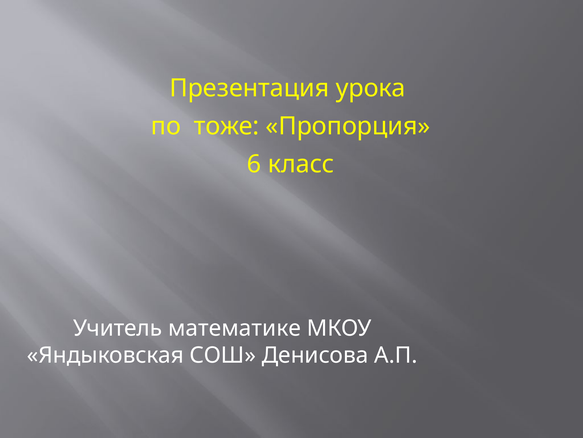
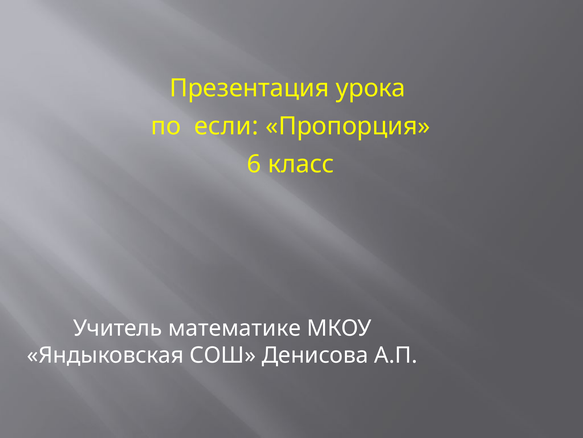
тоже: тоже -> если
